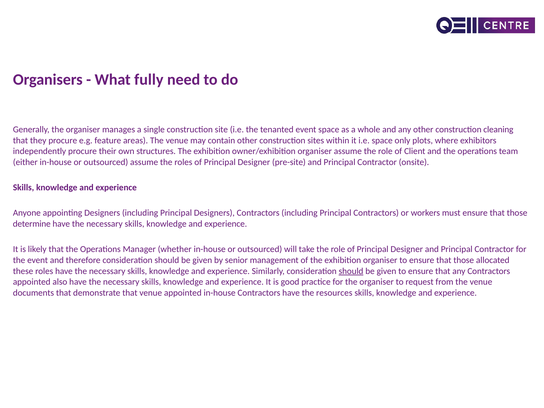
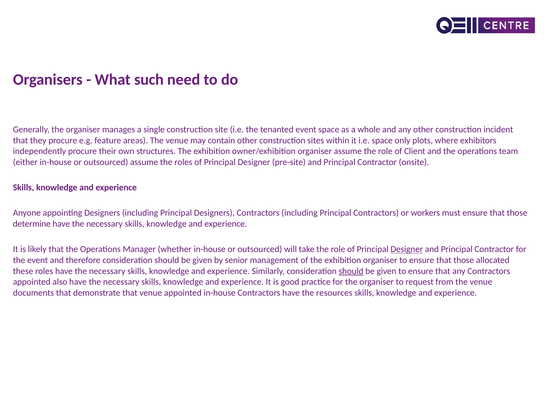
fully: fully -> such
cleaning: cleaning -> incident
Designer at (407, 249) underline: none -> present
